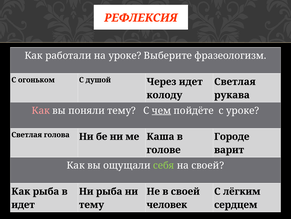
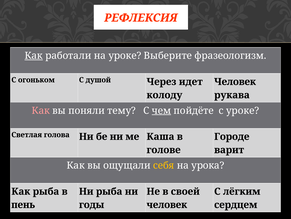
Как at (34, 56) underline: none -> present
Светлая at (235, 81): Светлая -> Человек
себя colour: light green -> yellow
на своей: своей -> урока
идет at (23, 204): идет -> пень
тему at (92, 204): тему -> годы
